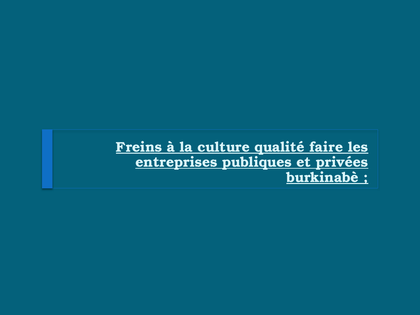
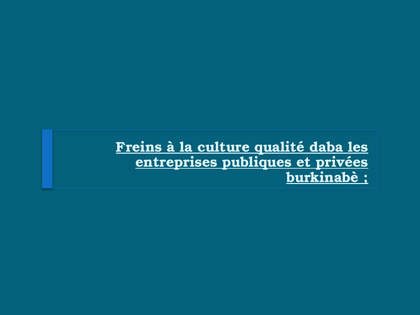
faire: faire -> daba
